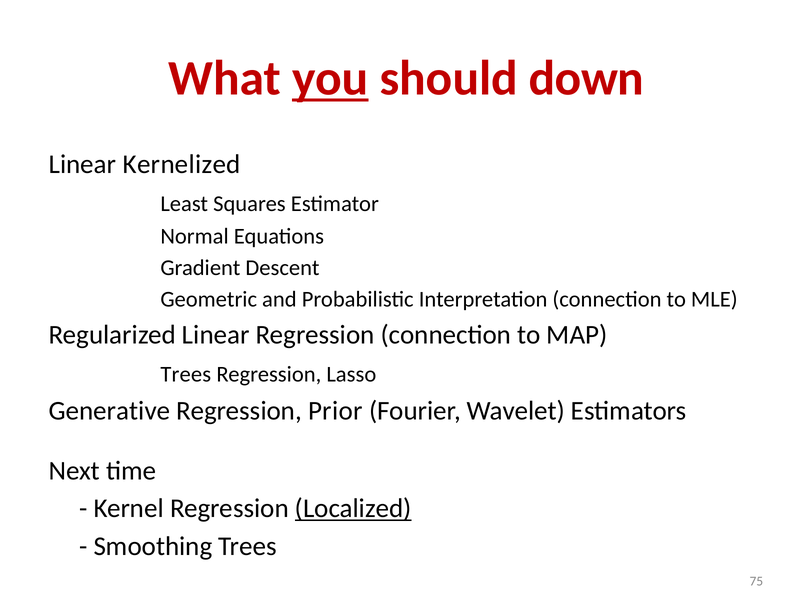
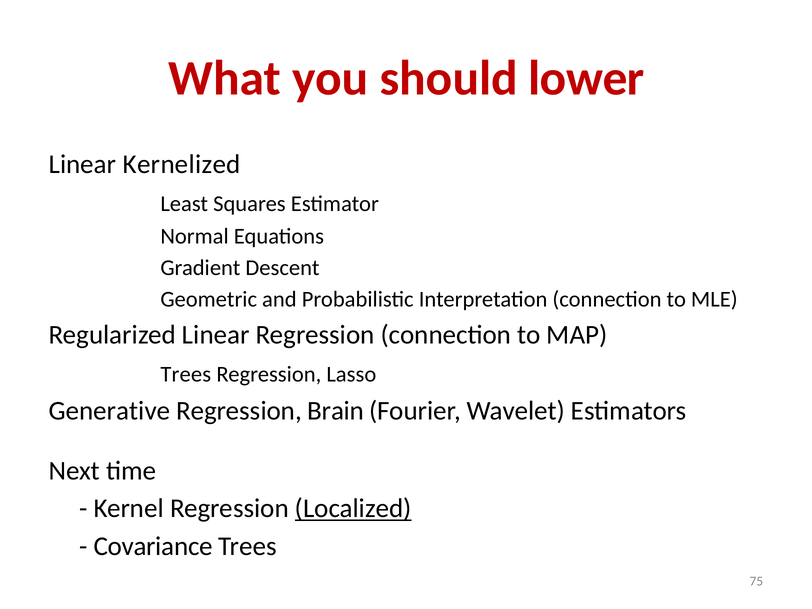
you underline: present -> none
down: down -> lower
Prior: Prior -> Brain
Smoothing: Smoothing -> Covariance
